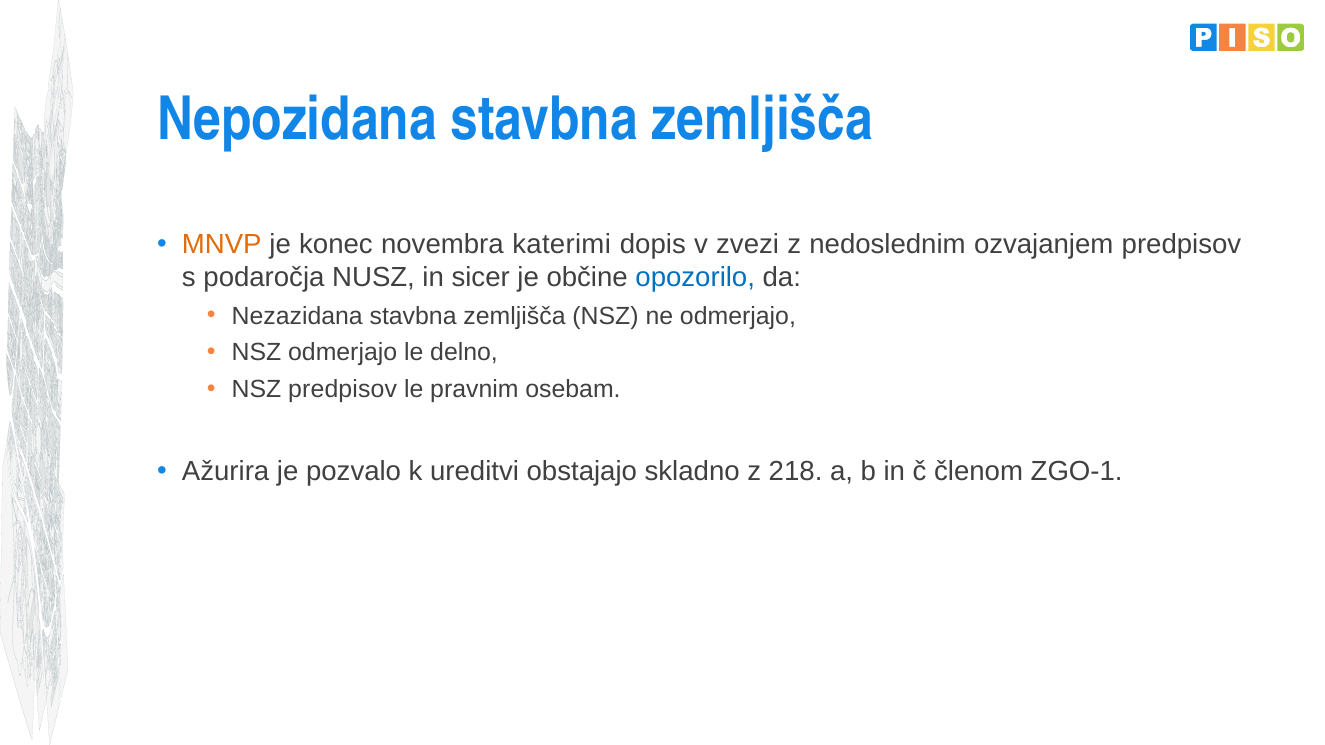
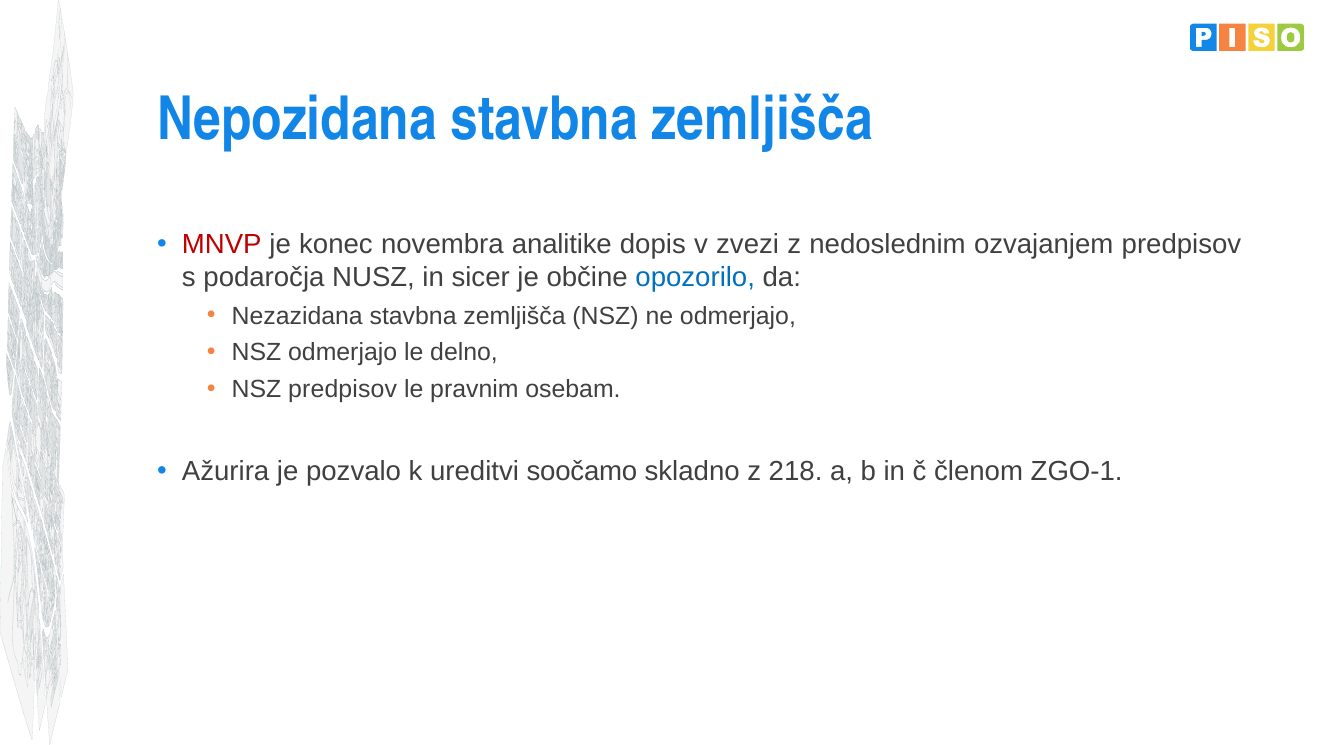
MNVP colour: orange -> red
katerimi: katerimi -> analitike
obstajajo: obstajajo -> soočamo
